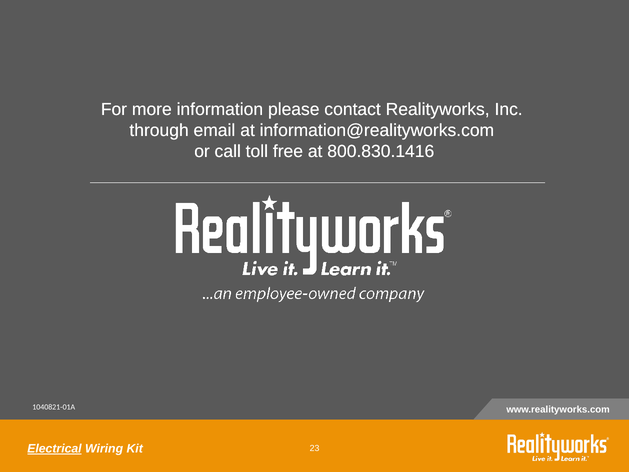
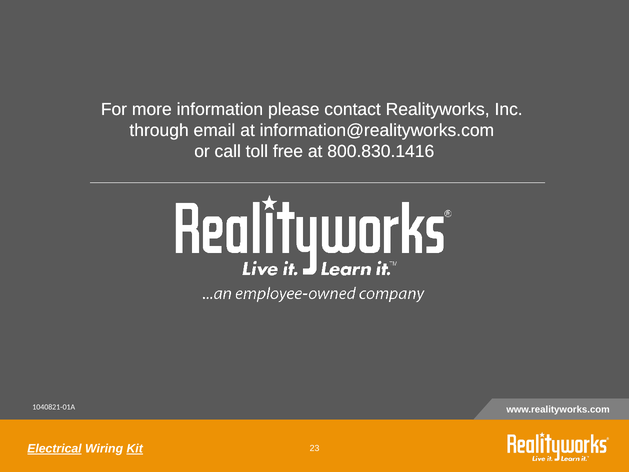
Kit underline: none -> present
